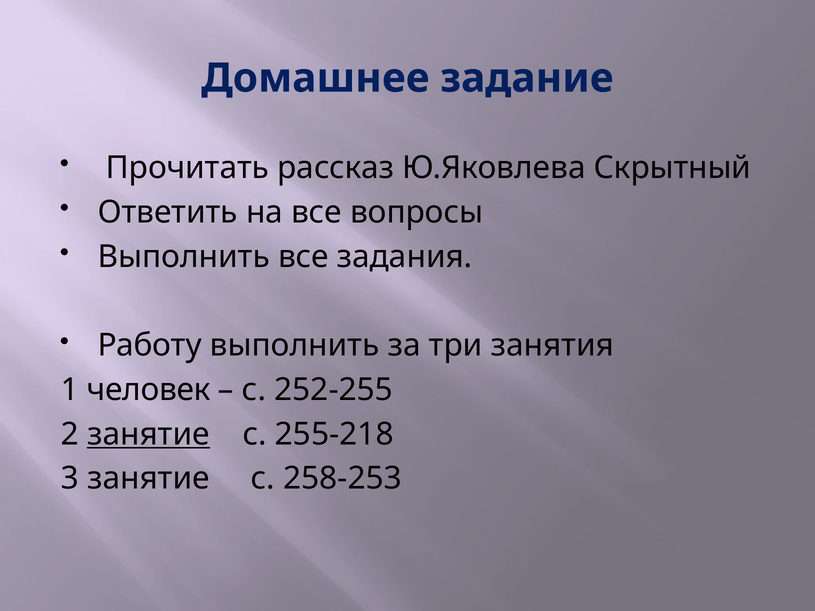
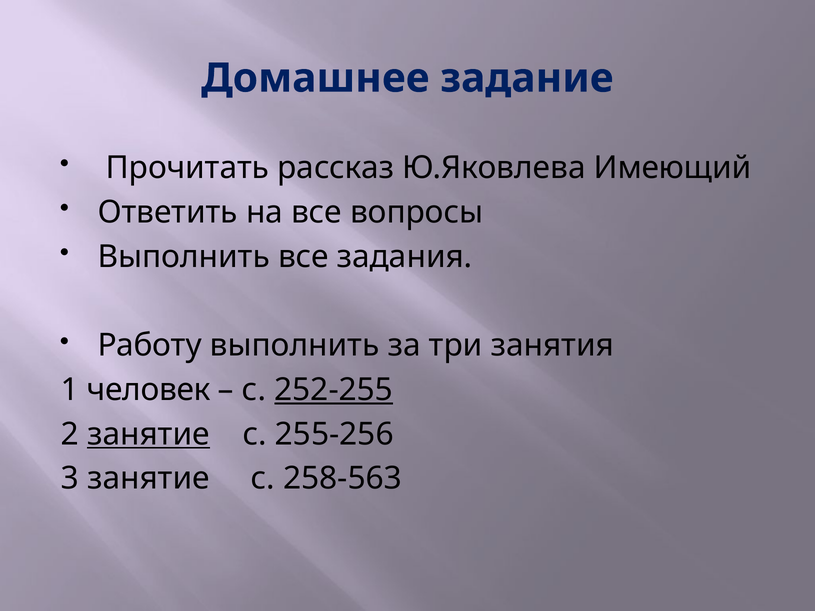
Скрытный: Скрытный -> Имеющий
252-255 underline: none -> present
255-218: 255-218 -> 255-256
258-253: 258-253 -> 258-563
